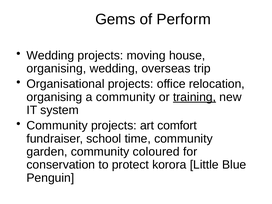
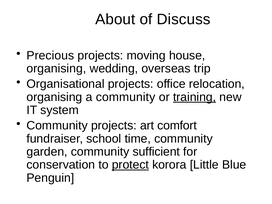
Gems: Gems -> About
Perform: Perform -> Discuss
Wedding at (50, 55): Wedding -> Precious
coloured: coloured -> sufficient
protect underline: none -> present
